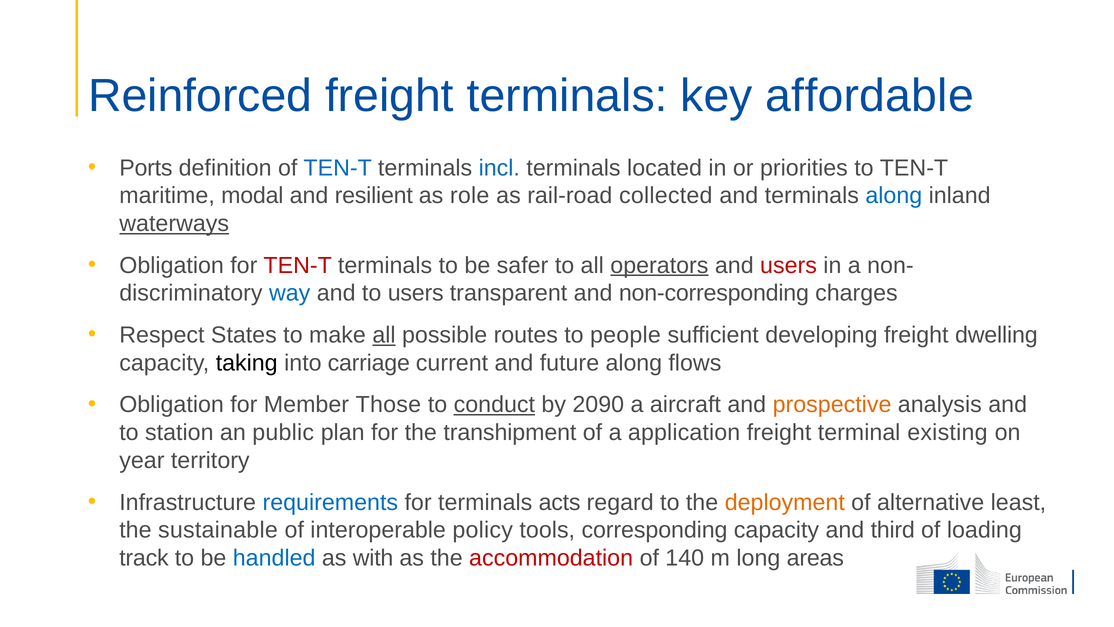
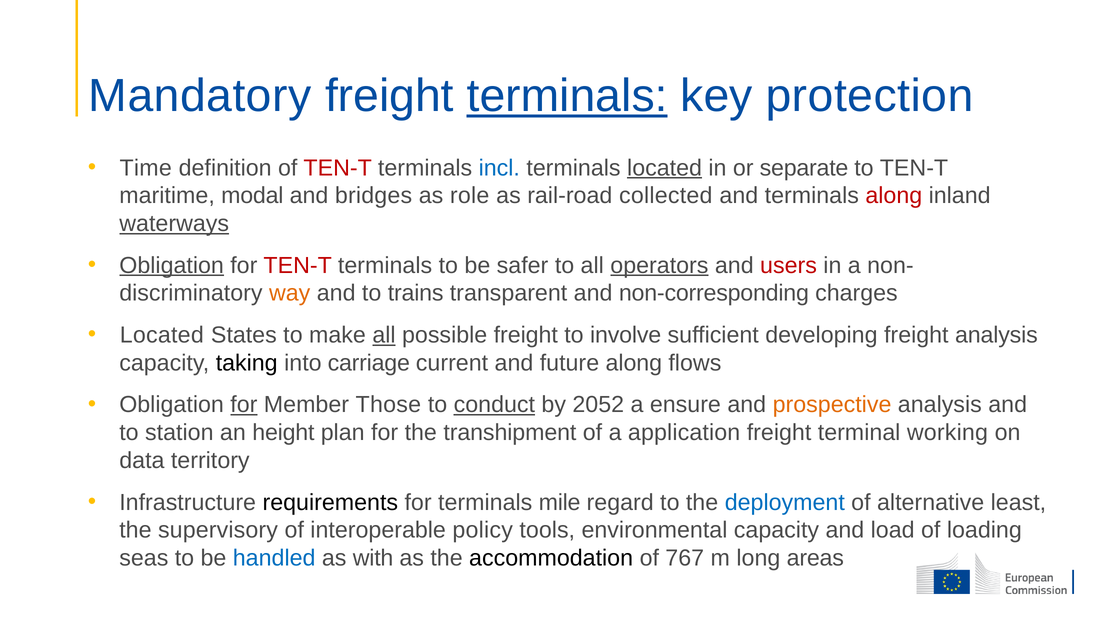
Reinforced: Reinforced -> Mandatory
terminals at (567, 96) underline: none -> present
affordable: affordable -> protection
Ports: Ports -> Time
TEN-T at (338, 168) colour: blue -> red
located at (665, 168) underline: none -> present
priorities: priorities -> separate
resilient: resilient -> bridges
along at (894, 196) colour: blue -> red
Obligation at (172, 265) underline: none -> present
way colour: blue -> orange
to users: users -> trains
Respect at (162, 335): Respect -> Located
possible routes: routes -> freight
people: people -> involve
freight dwelling: dwelling -> analysis
for at (244, 405) underline: none -> present
2090: 2090 -> 2052
aircraft: aircraft -> ensure
public: public -> height
existing: existing -> working
year: year -> data
requirements colour: blue -> black
acts: acts -> mile
deployment colour: orange -> blue
sustainable: sustainable -> supervisory
corresponding: corresponding -> environmental
third: third -> load
track: track -> seas
accommodation colour: red -> black
140: 140 -> 767
